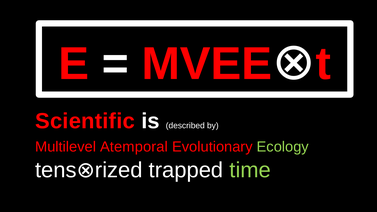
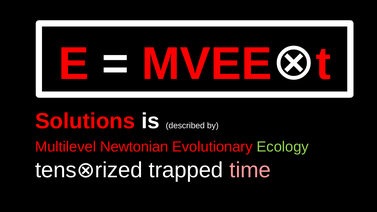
Scientific: Scientific -> Solutions
Atemporal: Atemporal -> Newtonian
time colour: light green -> pink
